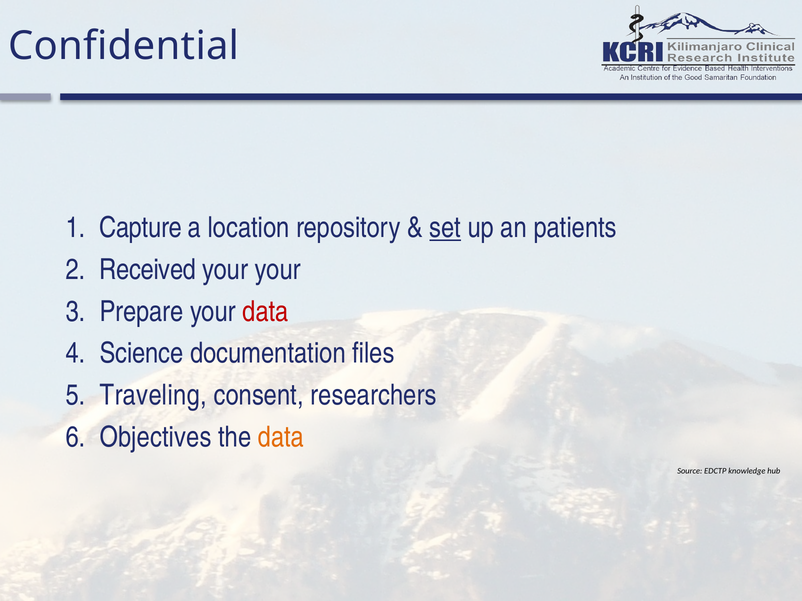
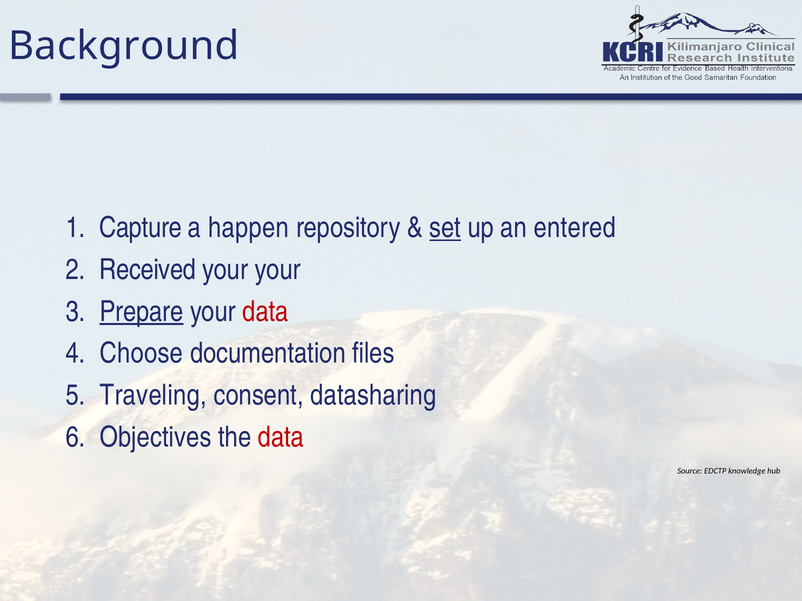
Confidential: Confidential -> Background
location: location -> happen
patients: patients -> entered
Prepare underline: none -> present
Science: Science -> Choose
researchers: researchers -> datasharing
data at (281, 437) colour: orange -> red
